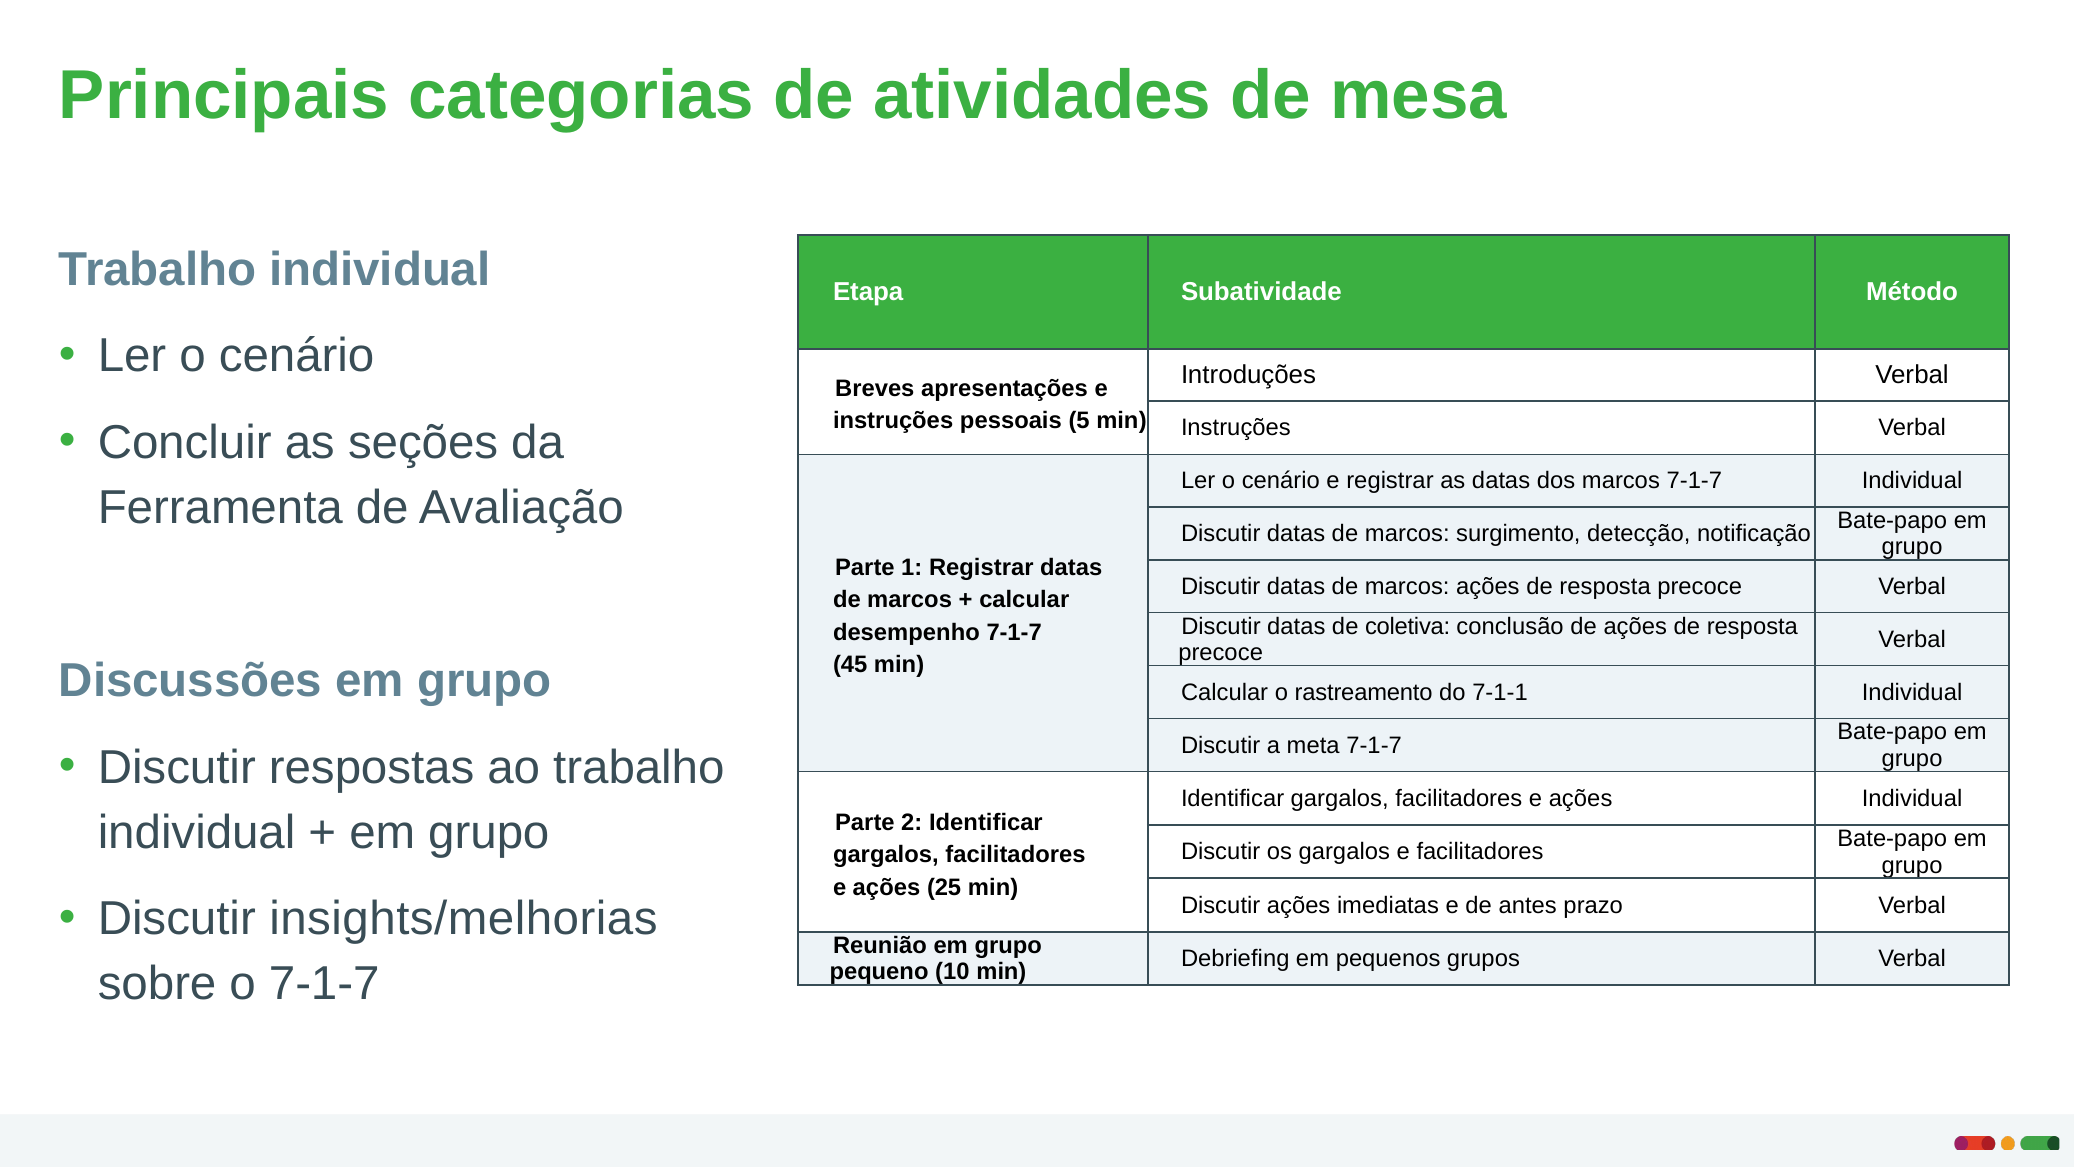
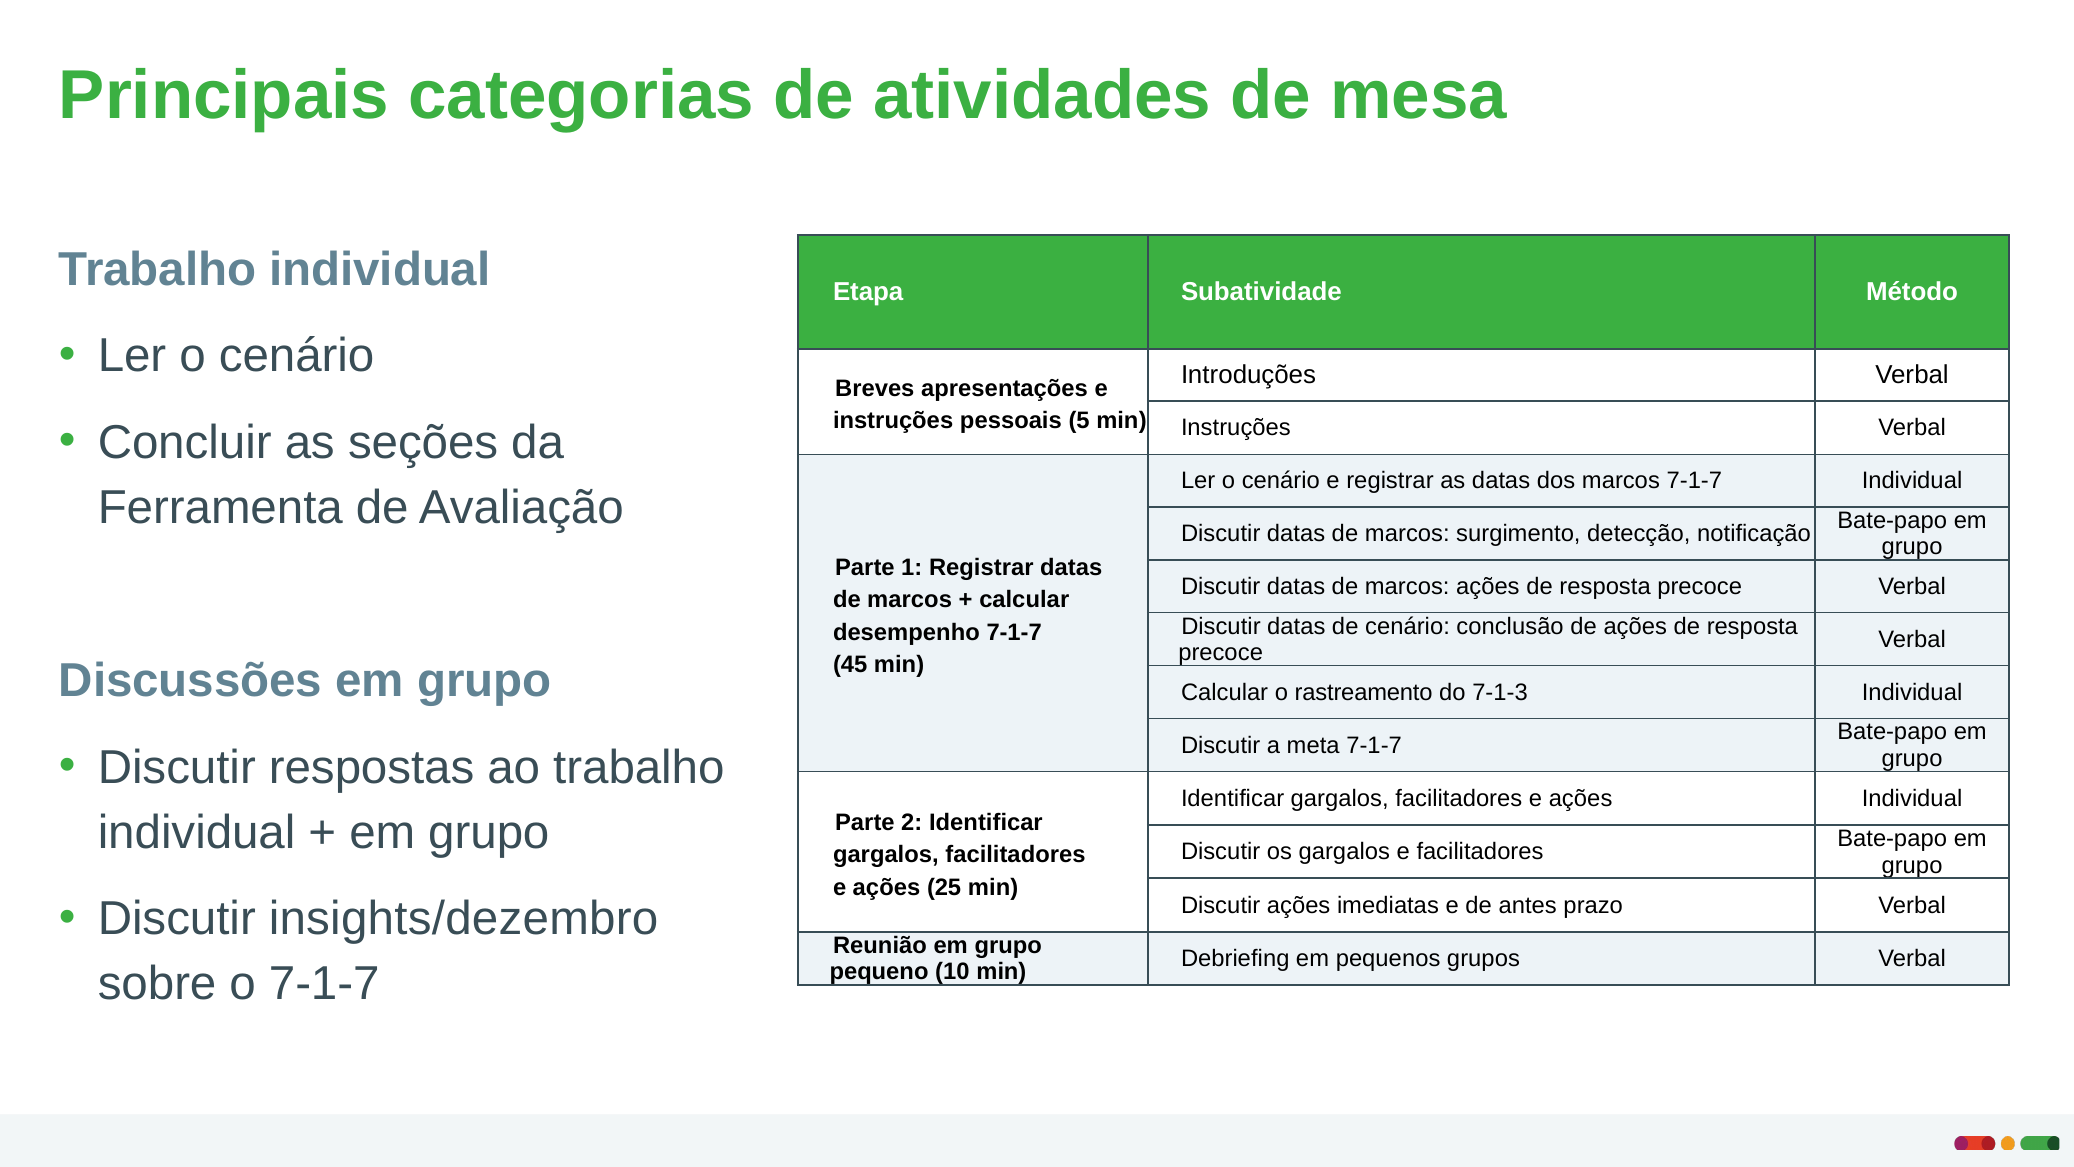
de coletiva: coletiva -> cenário
7-1-1: 7-1-1 -> 7-1-3
insights/melhorias: insights/melhorias -> insights/dezembro
